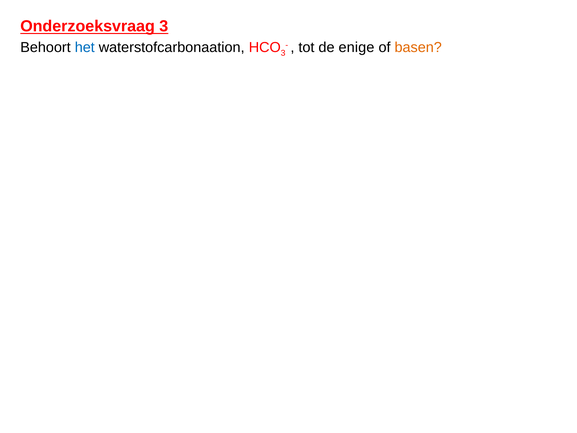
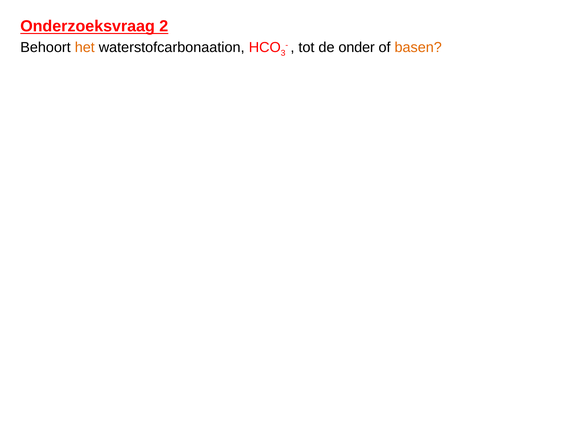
Onderzoeksvraag 3: 3 -> 2
het colour: blue -> orange
enige: enige -> onder
